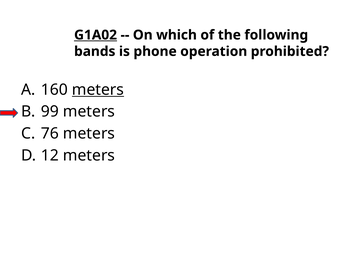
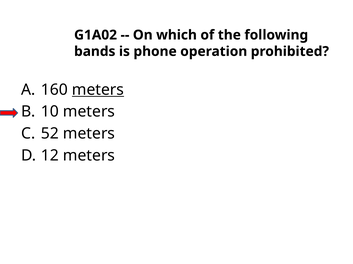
G1A02 underline: present -> none
99: 99 -> 10
76: 76 -> 52
